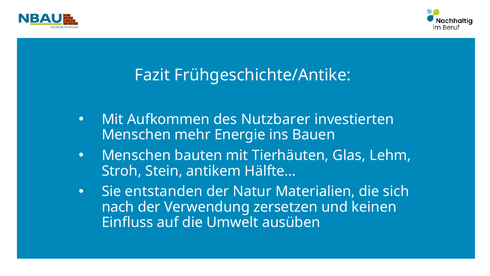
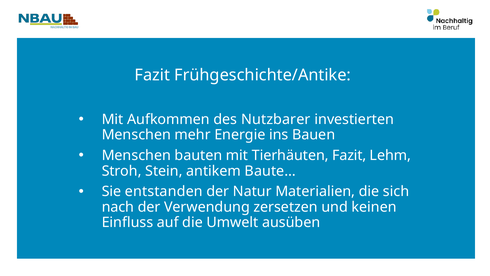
Tierhäuten Glas: Glas -> Fazit
Hälfte…: Hälfte… -> Baute…
